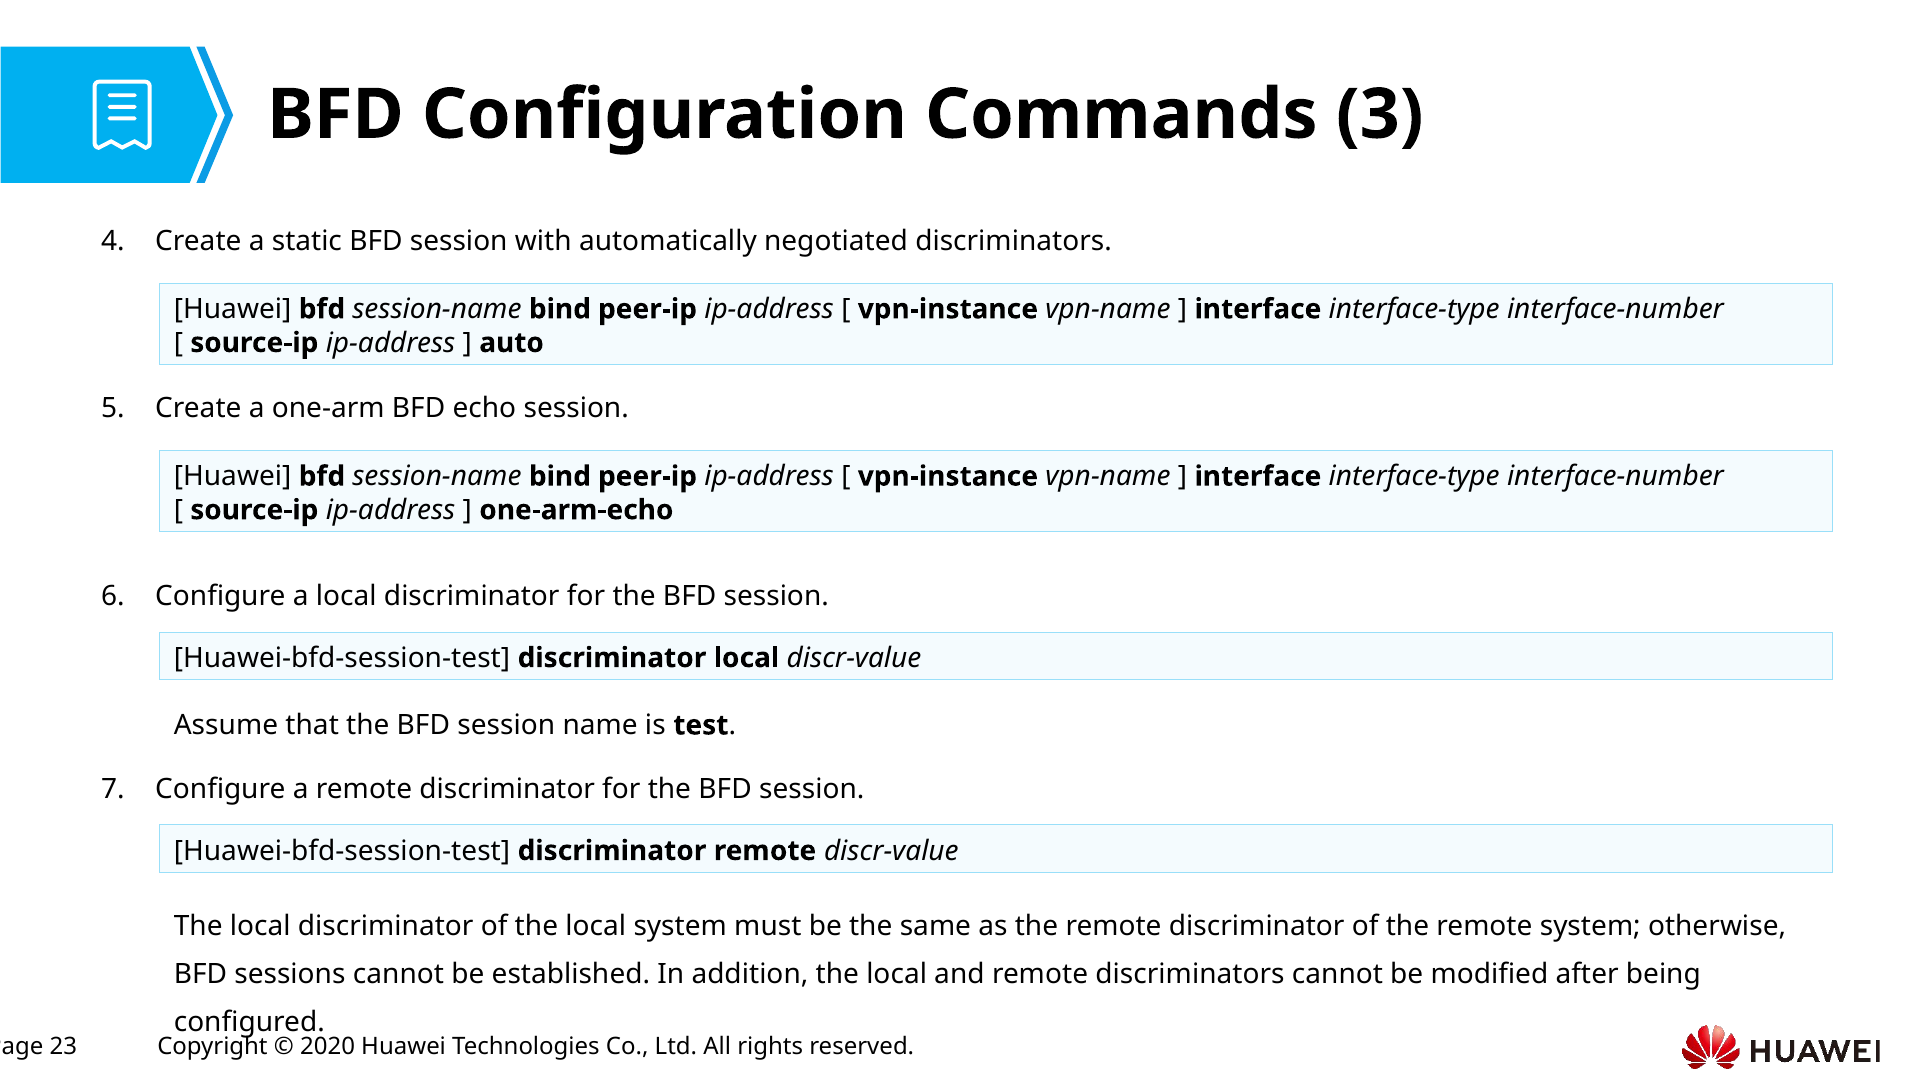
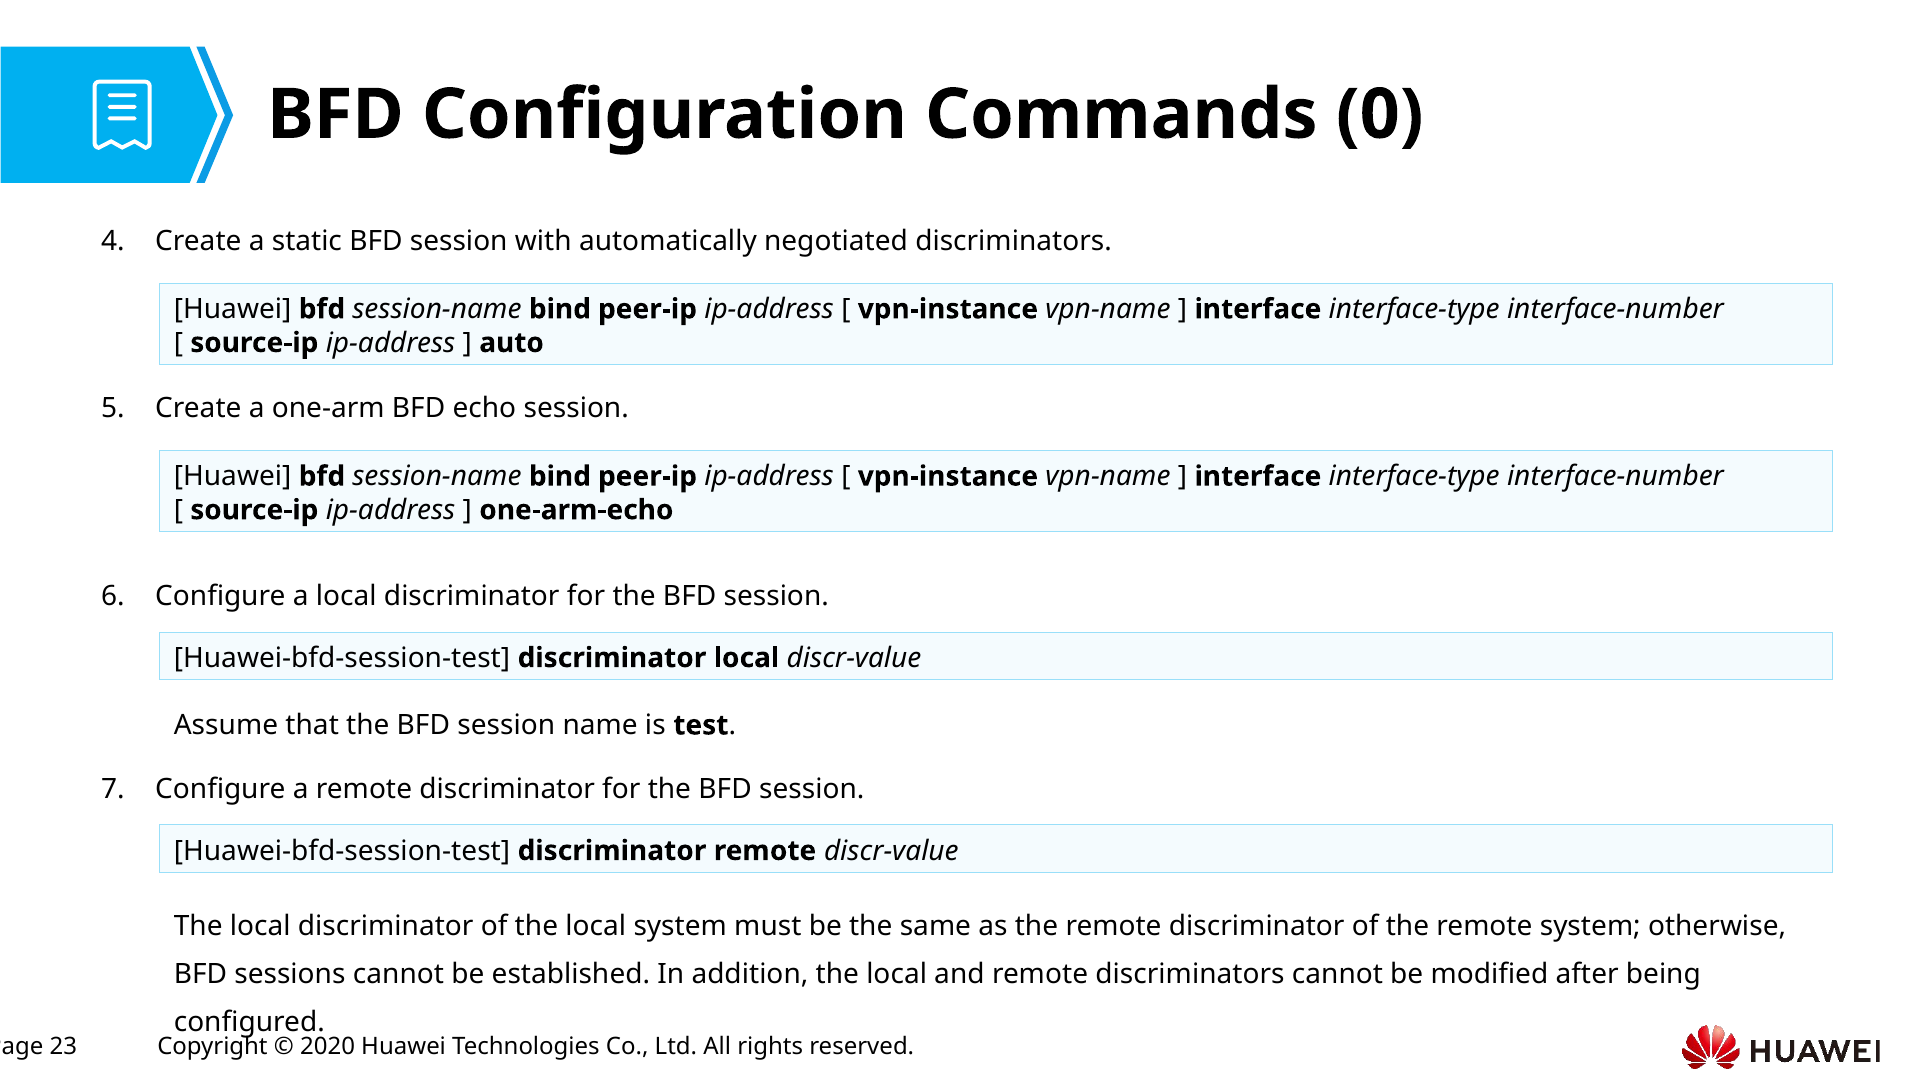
3: 3 -> 0
